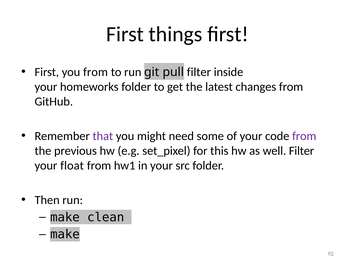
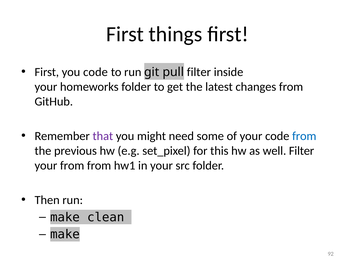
you from: from -> code
from at (304, 136) colour: purple -> blue
your float: float -> from
